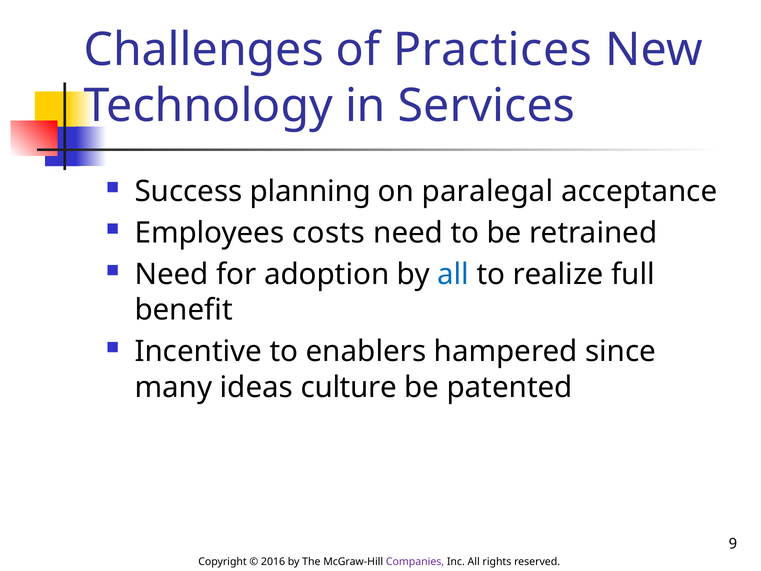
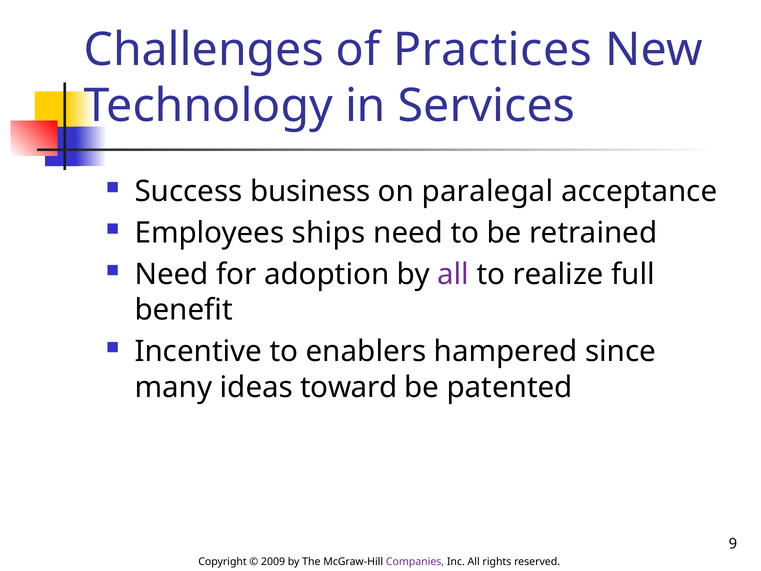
planning: planning -> business
costs: costs -> ships
all at (453, 275) colour: blue -> purple
culture: culture -> toward
2016: 2016 -> 2009
